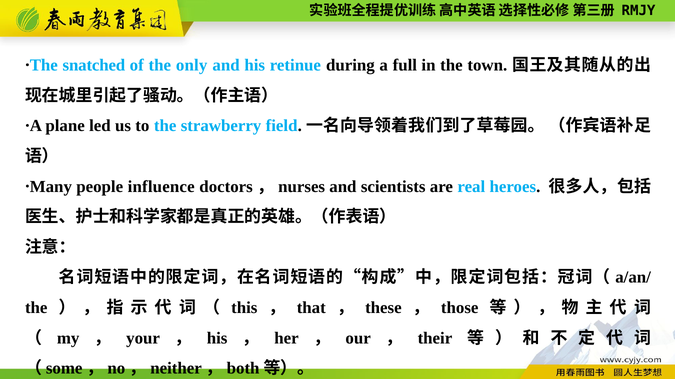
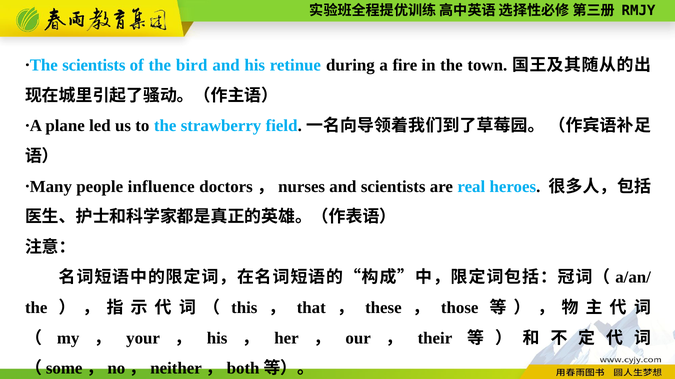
The snatched: snatched -> scientists
only: only -> bird
full: full -> fire
